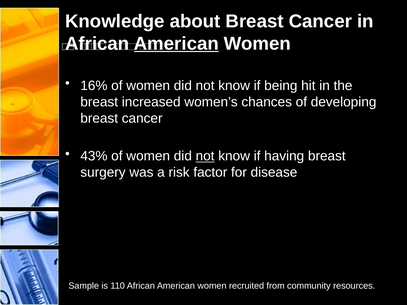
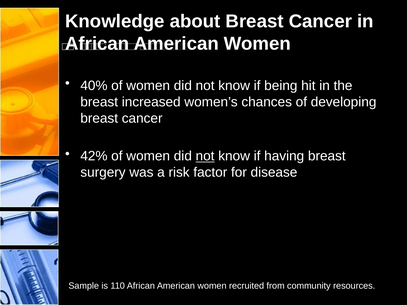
American at (176, 44) underline: present -> none
16%: 16% -> 40%
43%: 43% -> 42%
